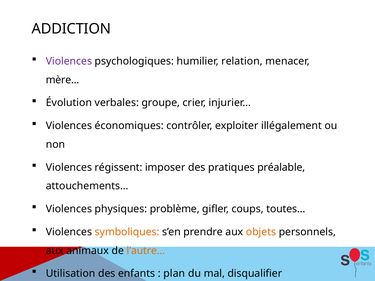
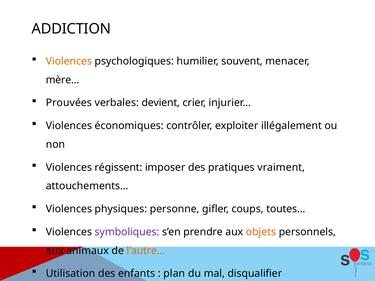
Violences at (69, 61) colour: purple -> orange
relation: relation -> souvent
Évolution: Évolution -> Prouvées
groupe: groupe -> devient
préalable: préalable -> vraiment
problème: problème -> personne
symboliques colour: orange -> purple
